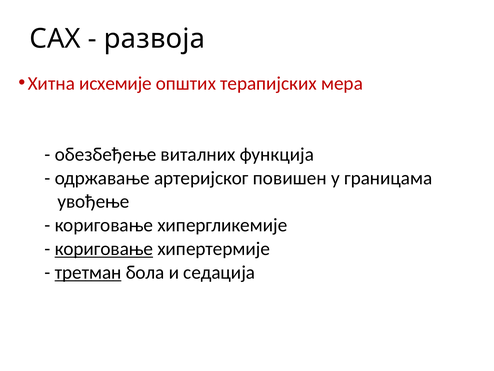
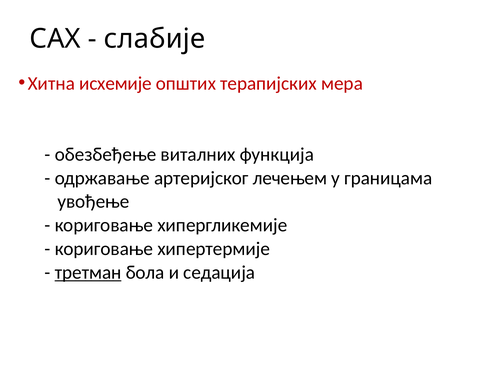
развоја: развоја -> слабије
повишен: повишен -> лечењем
кориговање at (104, 249) underline: present -> none
